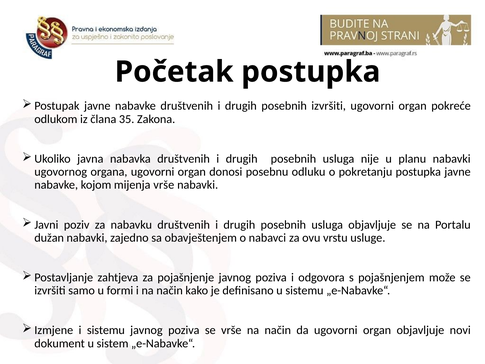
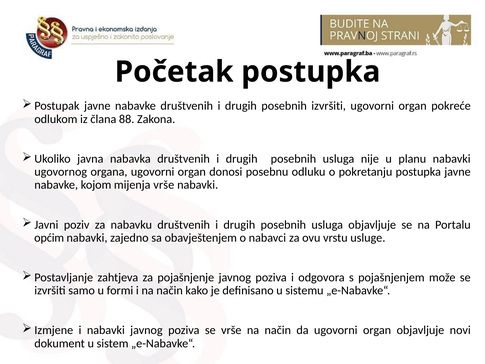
35: 35 -> 88
dužan: dužan -> općim
i sistemu: sistemu -> nabavki
